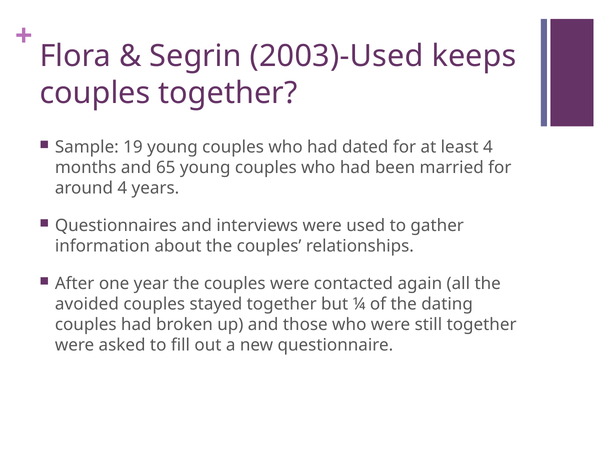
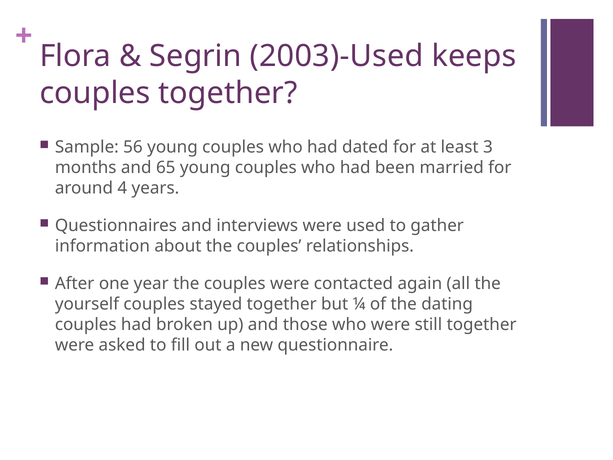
19: 19 -> 56
least 4: 4 -> 3
avoided: avoided -> yourself
